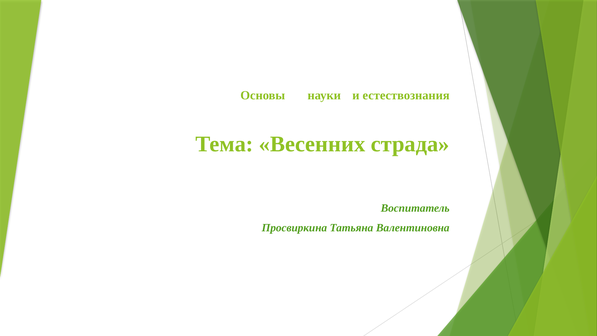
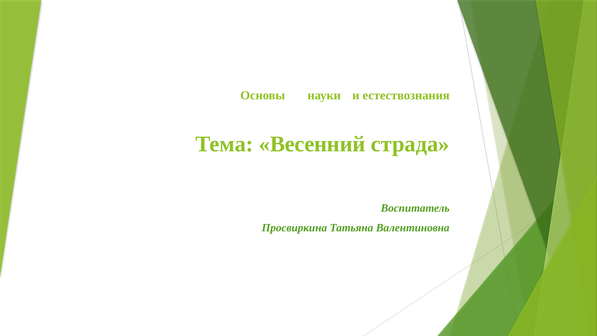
Весенних: Весенних -> Весенний
